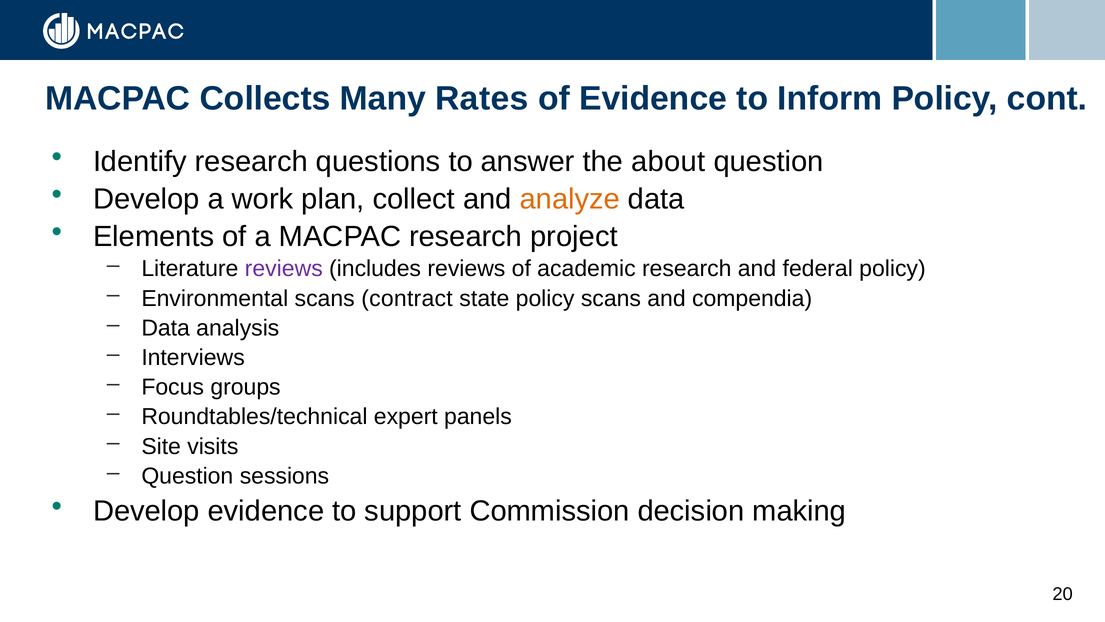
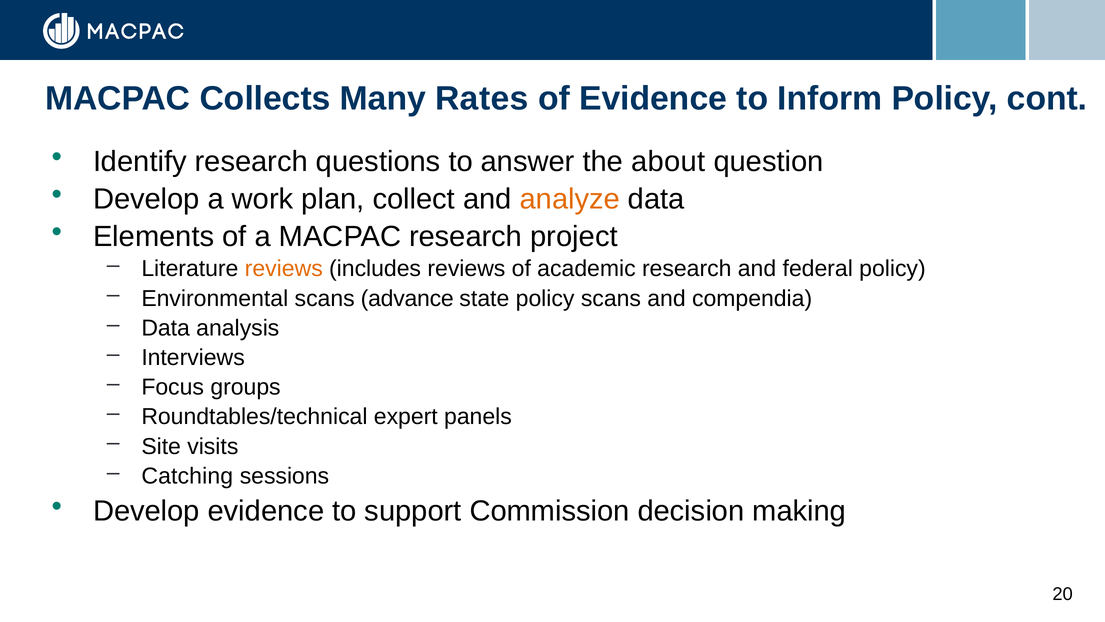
reviews at (284, 269) colour: purple -> orange
contract: contract -> advance
Question at (187, 476): Question -> Catching
